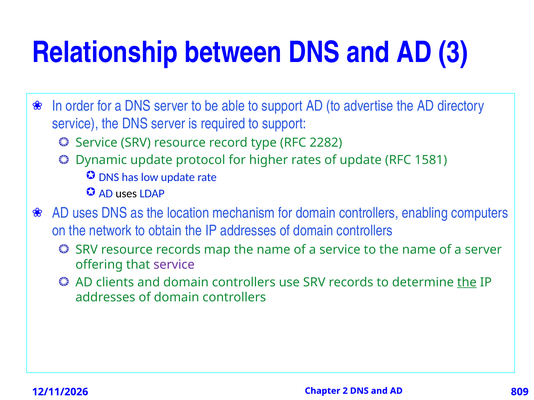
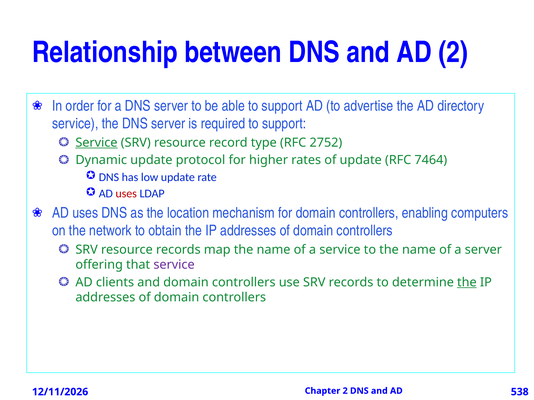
AD 3: 3 -> 2
Service at (96, 143) underline: none -> present
2282: 2282 -> 2752
1581: 1581 -> 7464
uses at (126, 194) colour: black -> red
809: 809 -> 538
